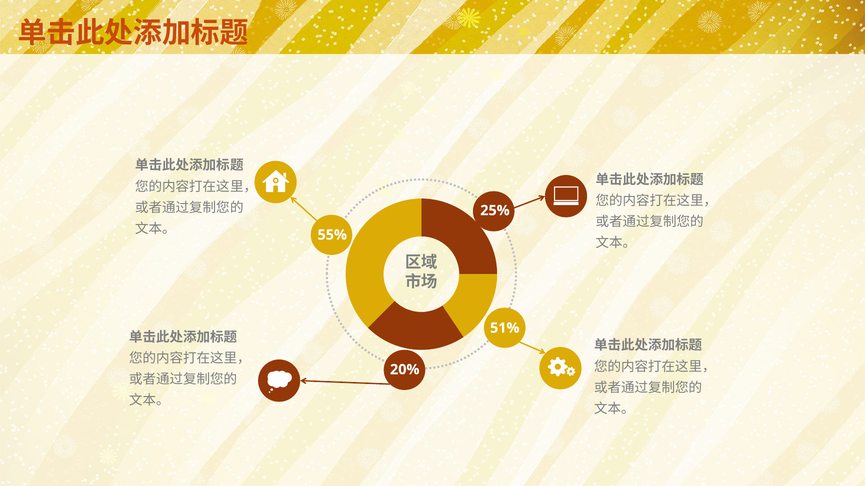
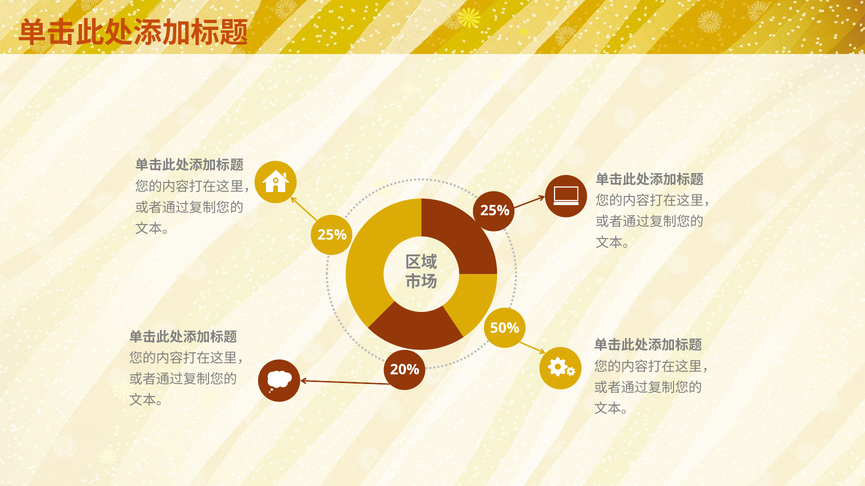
55% at (332, 235): 55% -> 25%
51%: 51% -> 50%
